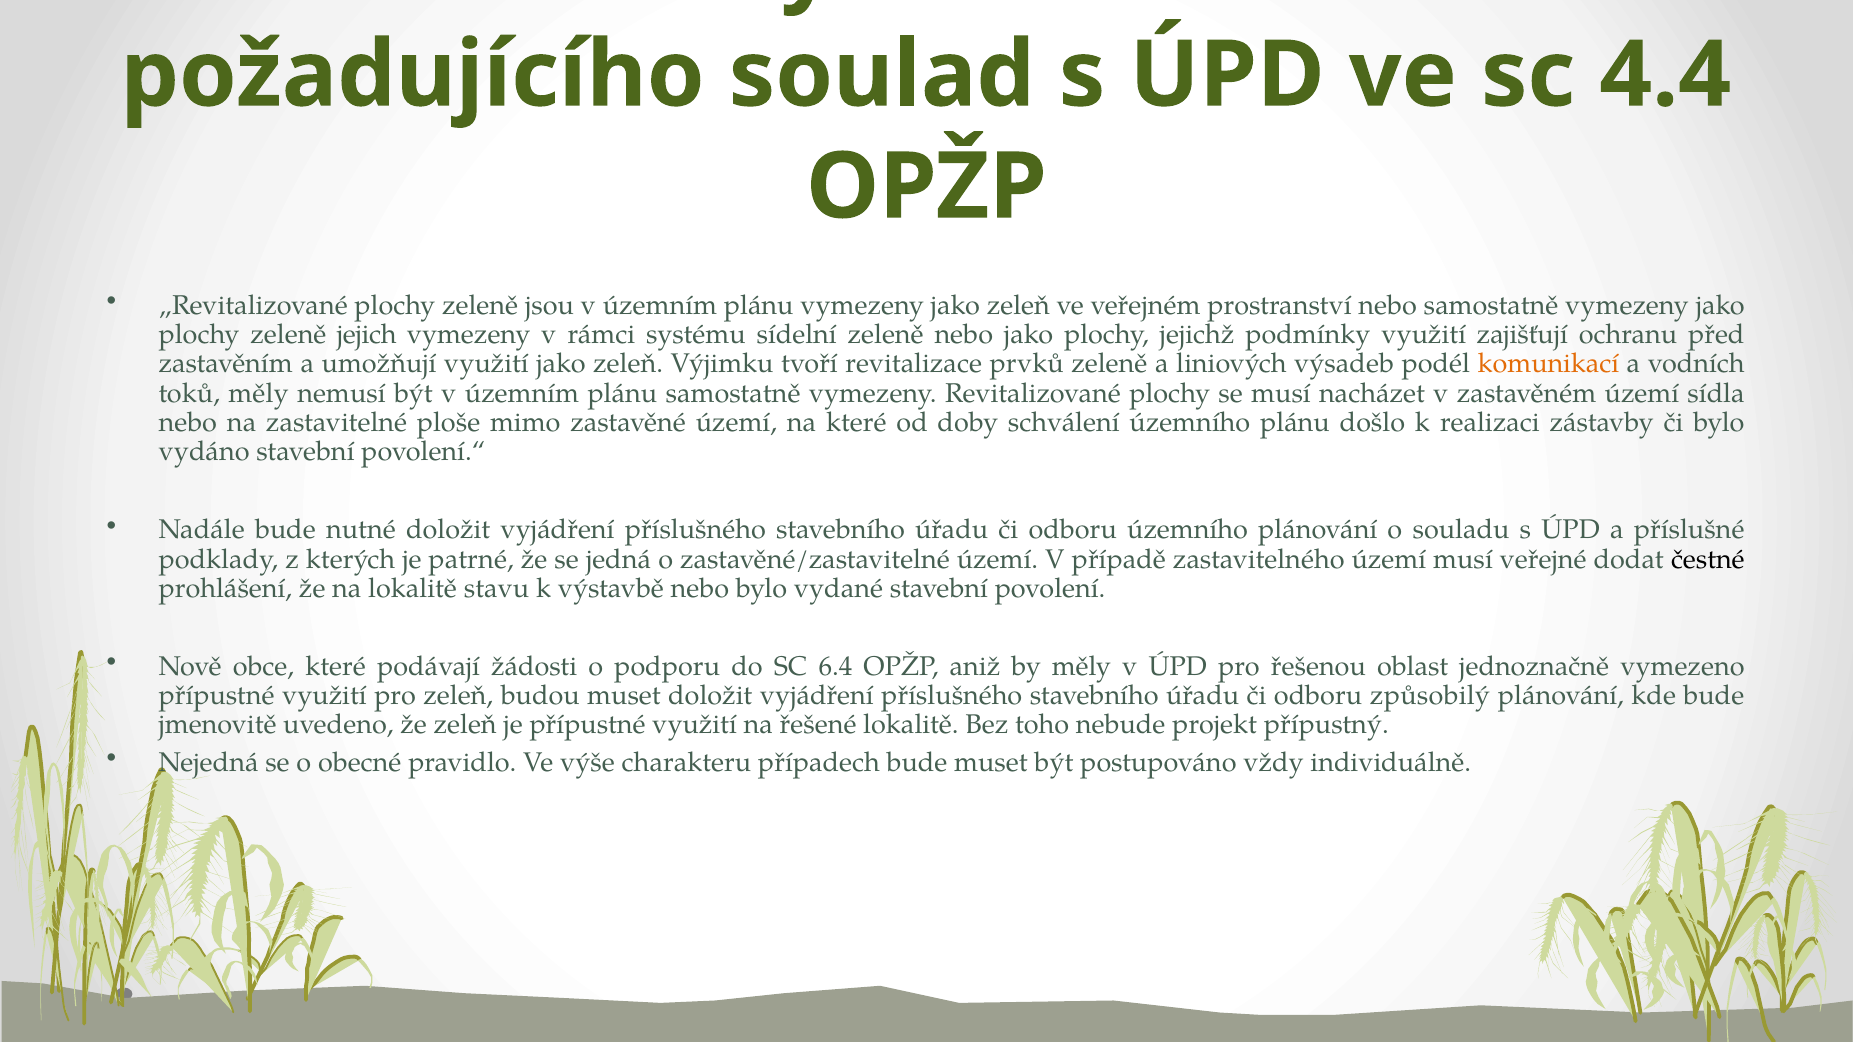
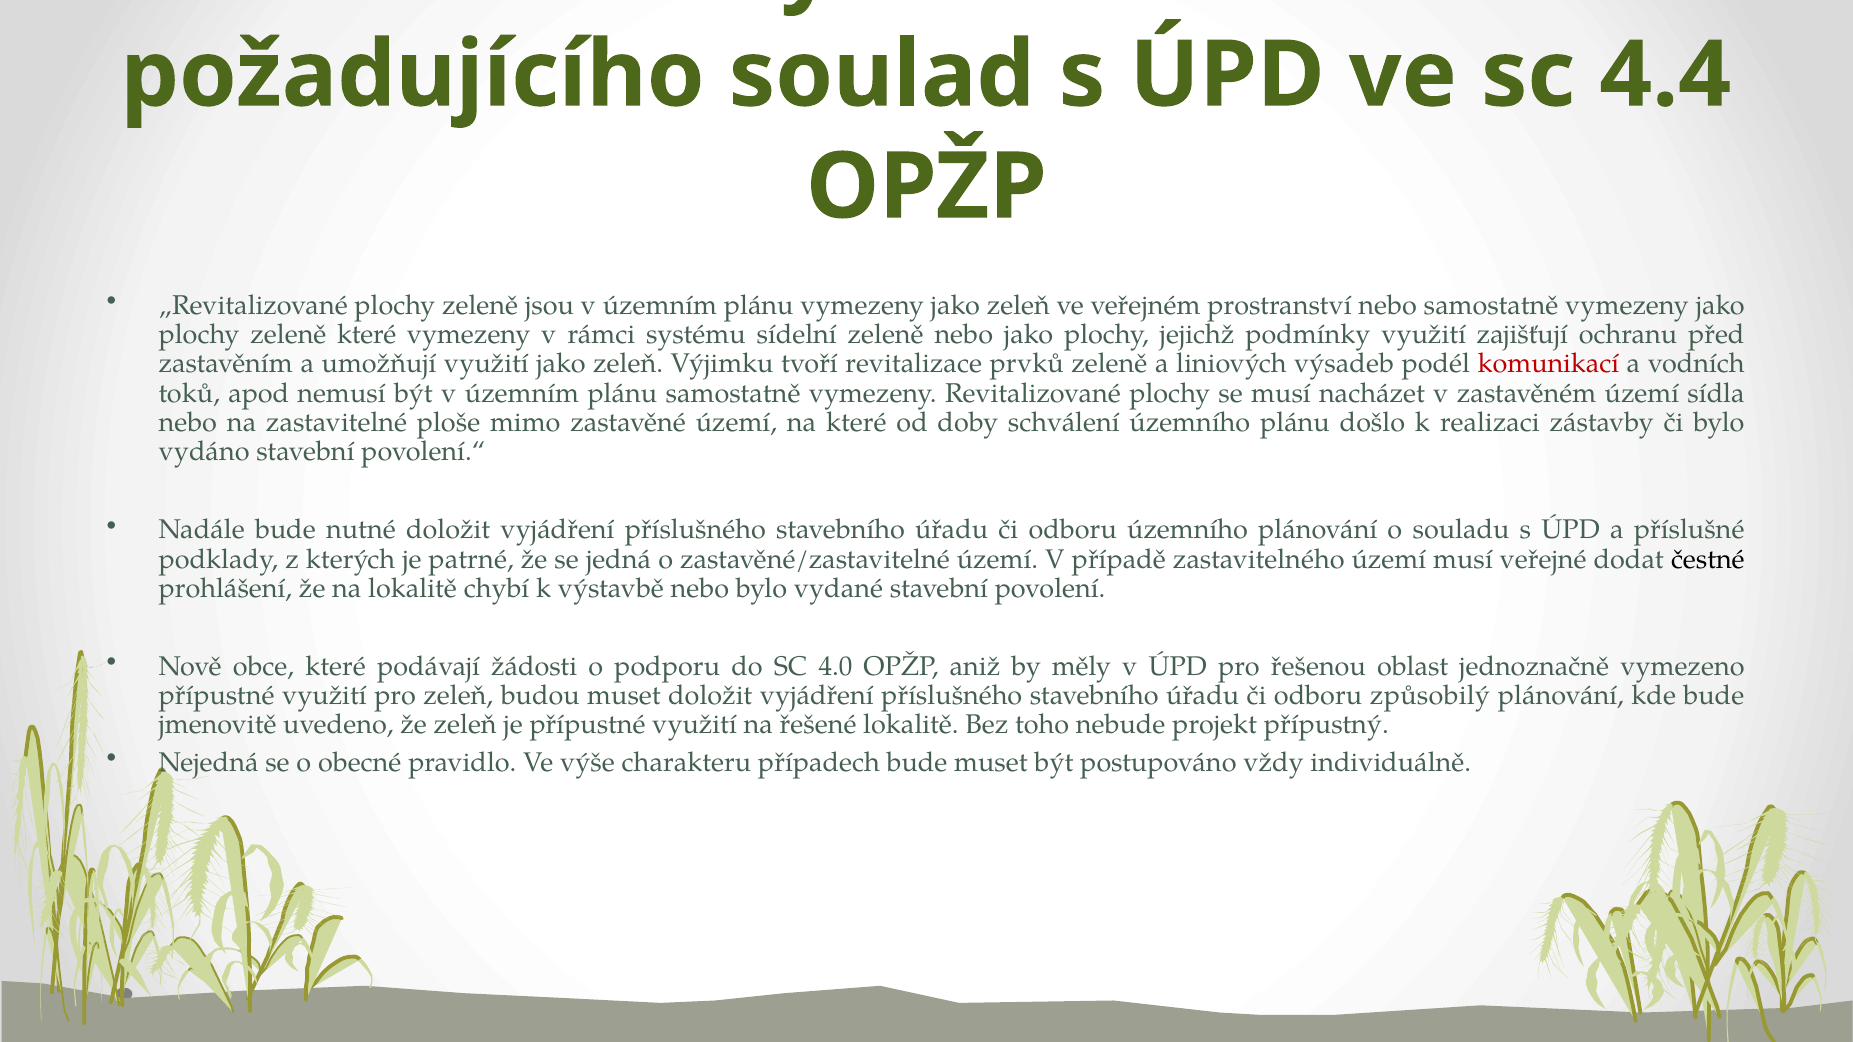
zeleně jejich: jejich -> které
komunikací colour: orange -> red
toků měly: měly -> apod
stavu: stavu -> chybí
6.4: 6.4 -> 4.0
